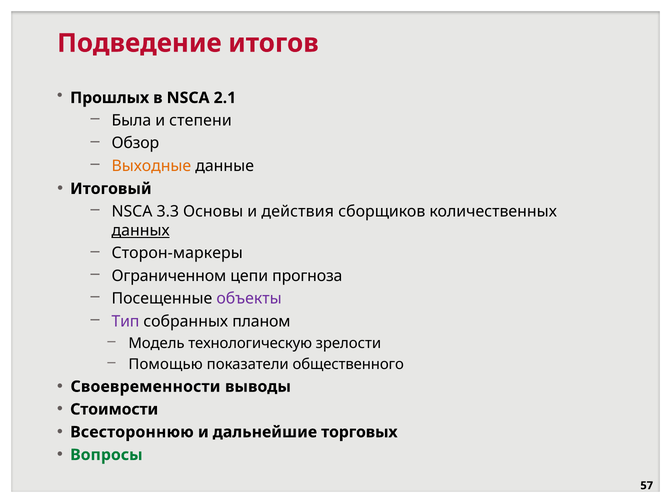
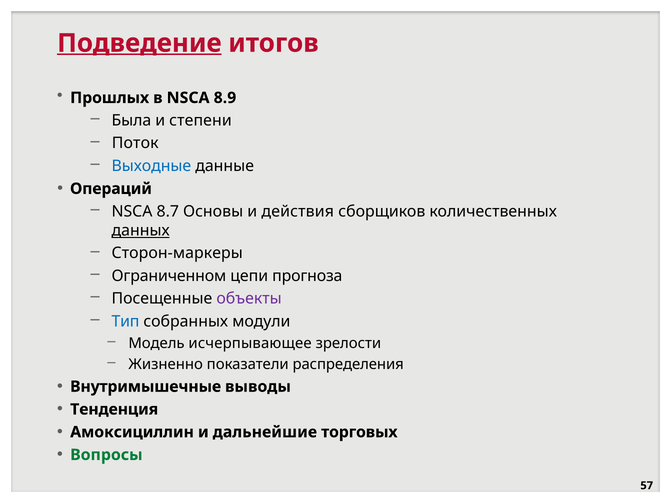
Подведение underline: none -> present
2.1: 2.1 -> 8.9
Обзор: Обзор -> Поток
Выходные colour: orange -> blue
Итоговый: Итоговый -> Операций
3.3: 3.3 -> 8.7
Тип colour: purple -> blue
планом: планом -> модули
технологическую: технологическую -> исчерпывающее
Помощью: Помощью -> Жизненно
общественного: общественного -> распределения
Своевременности: Своевременности -> Внутримышечные
Стоимости: Стоимости -> Тенденция
Всестороннюю: Всестороннюю -> Амоксициллин
